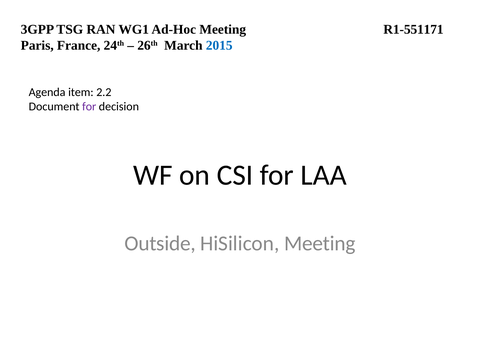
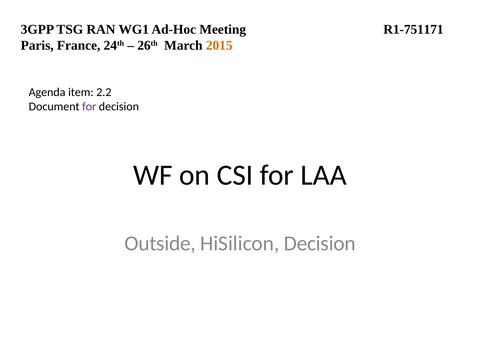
R1-551171: R1-551171 -> R1-751171
2015 colour: blue -> orange
HiSilicon Meeting: Meeting -> Decision
